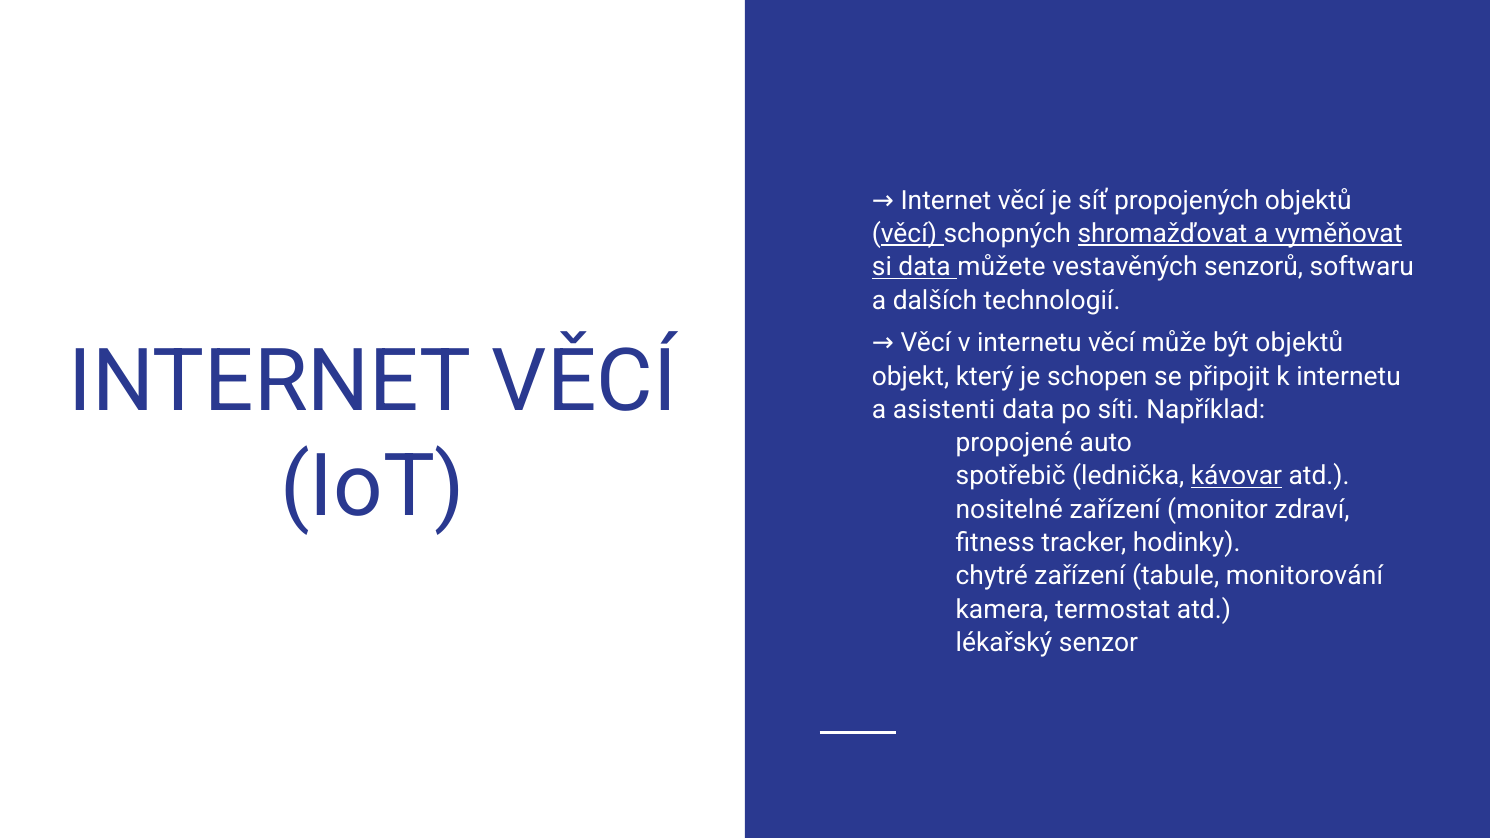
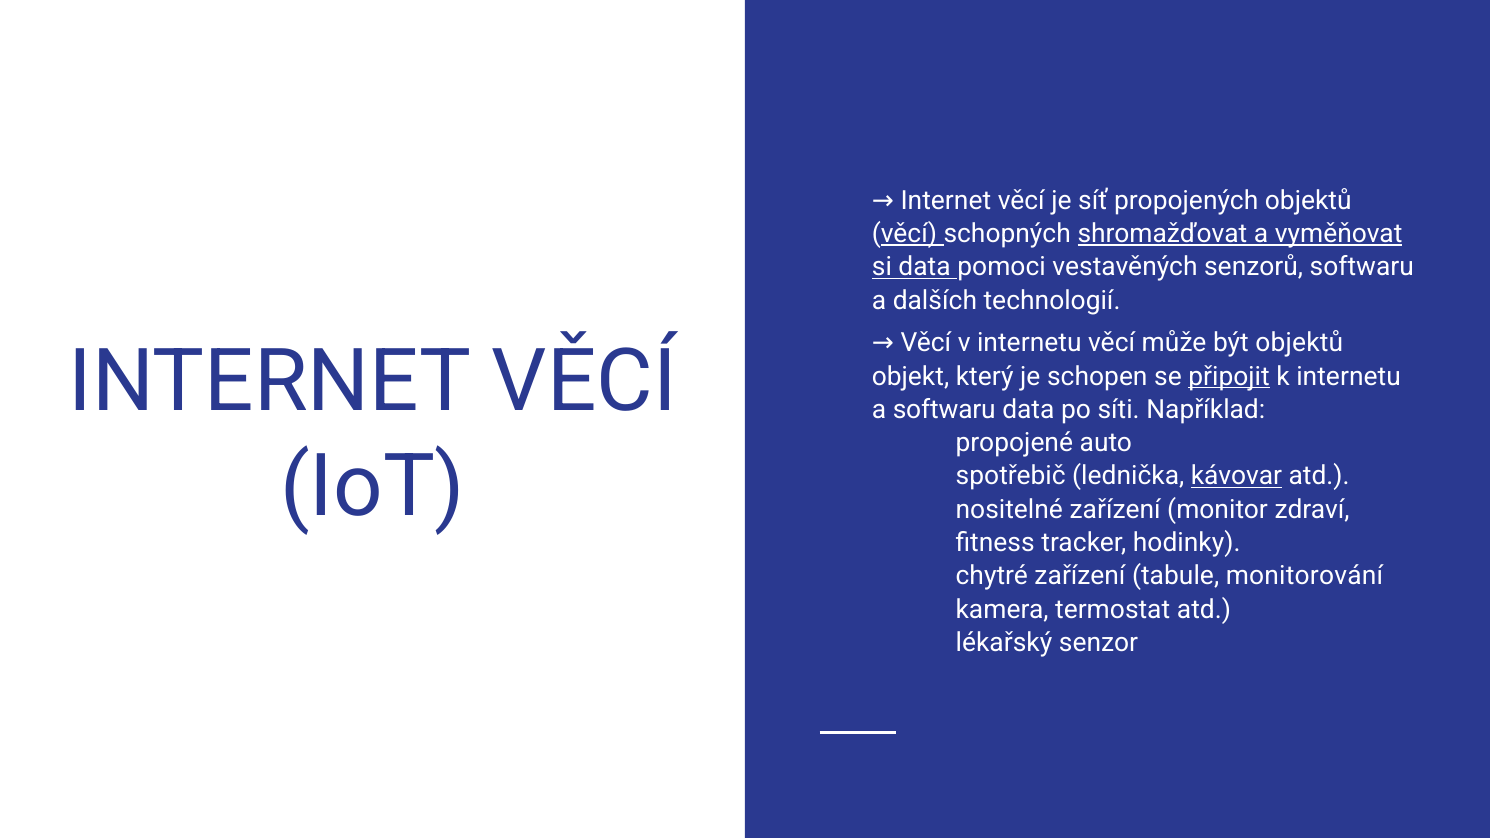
můžete: můžete -> pomoci
připojit underline: none -> present
a asistenti: asistenti -> softwaru
